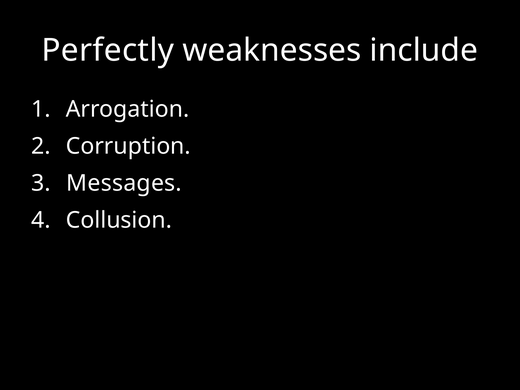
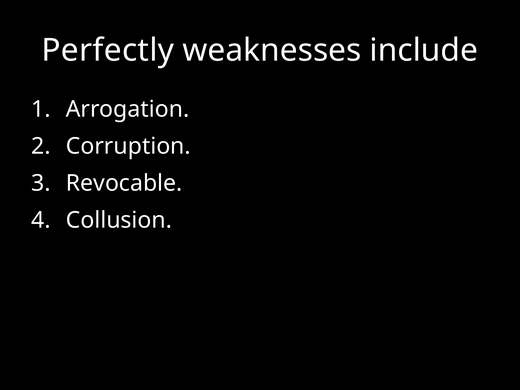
Messages: Messages -> Revocable
